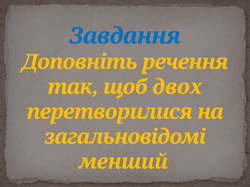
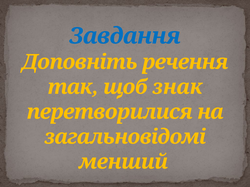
двох: двох -> знак
